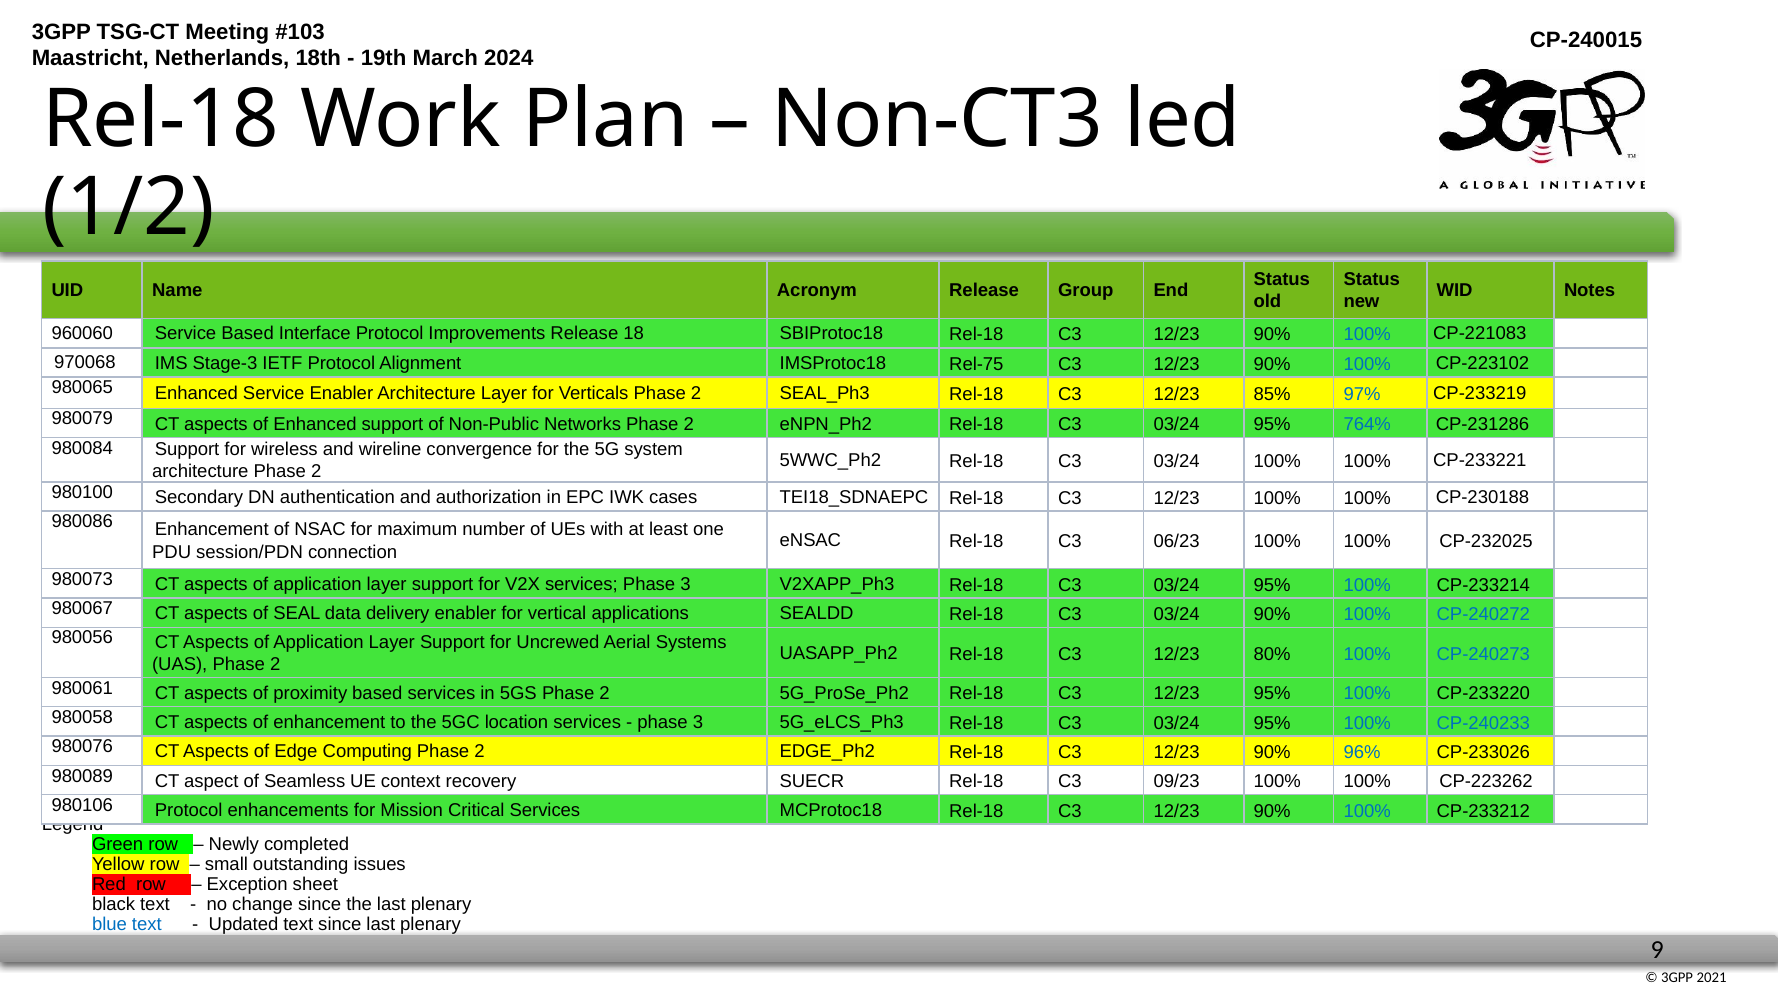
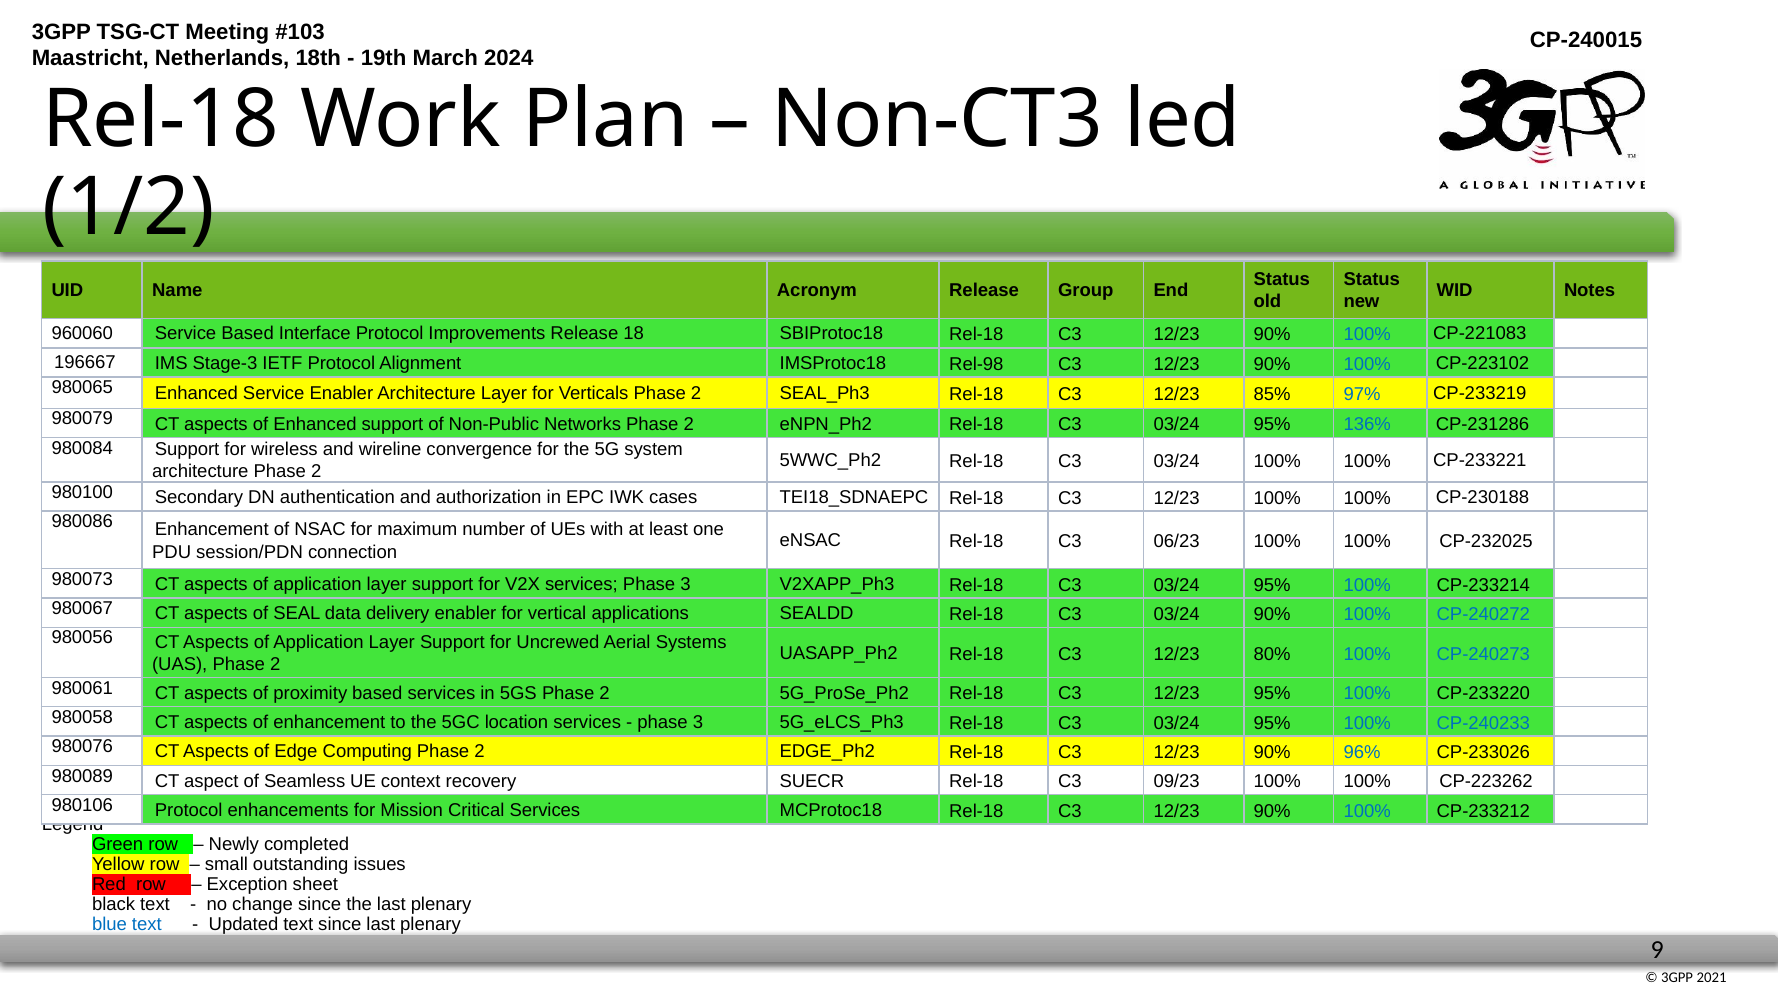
970068: 970068 -> 196667
Rel-75: Rel-75 -> Rel-98
764%: 764% -> 136%
